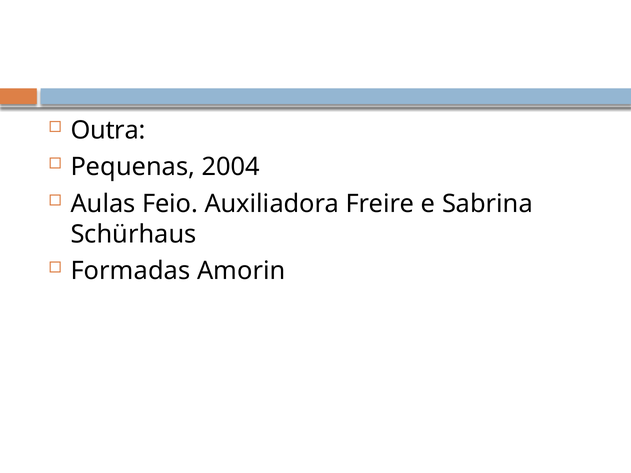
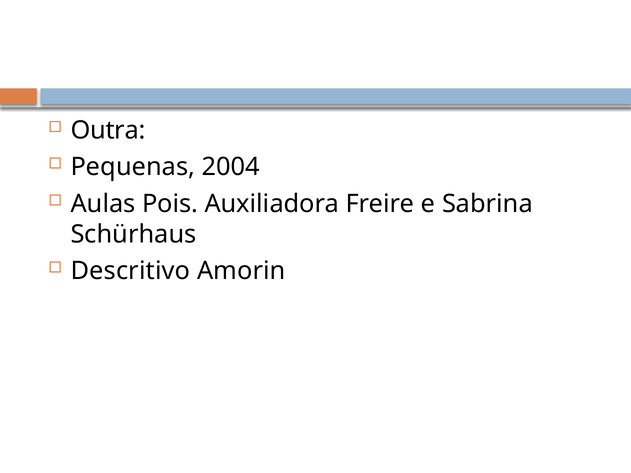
Feio: Feio -> Pois
Formadas: Formadas -> Descritivo
